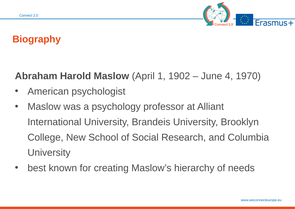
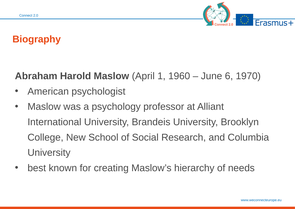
1902: 1902 -> 1960
4: 4 -> 6
